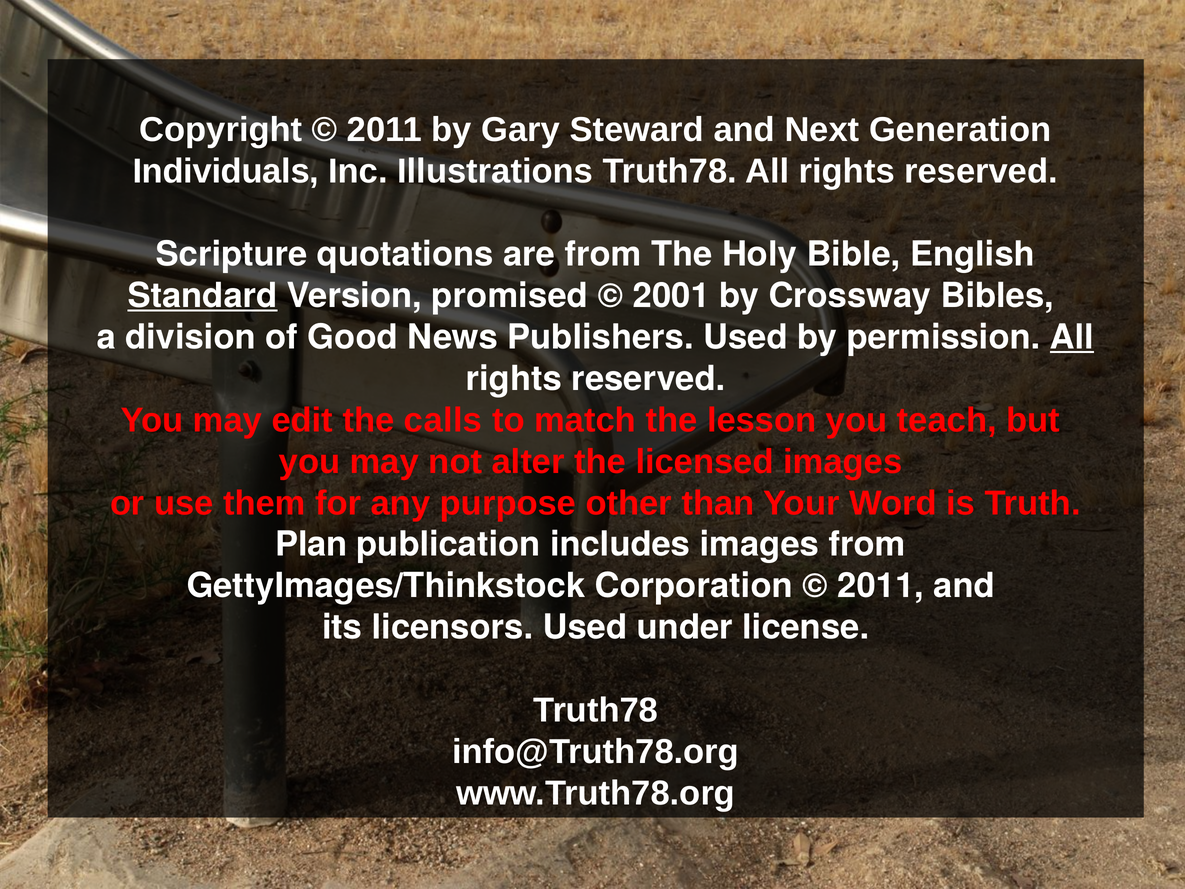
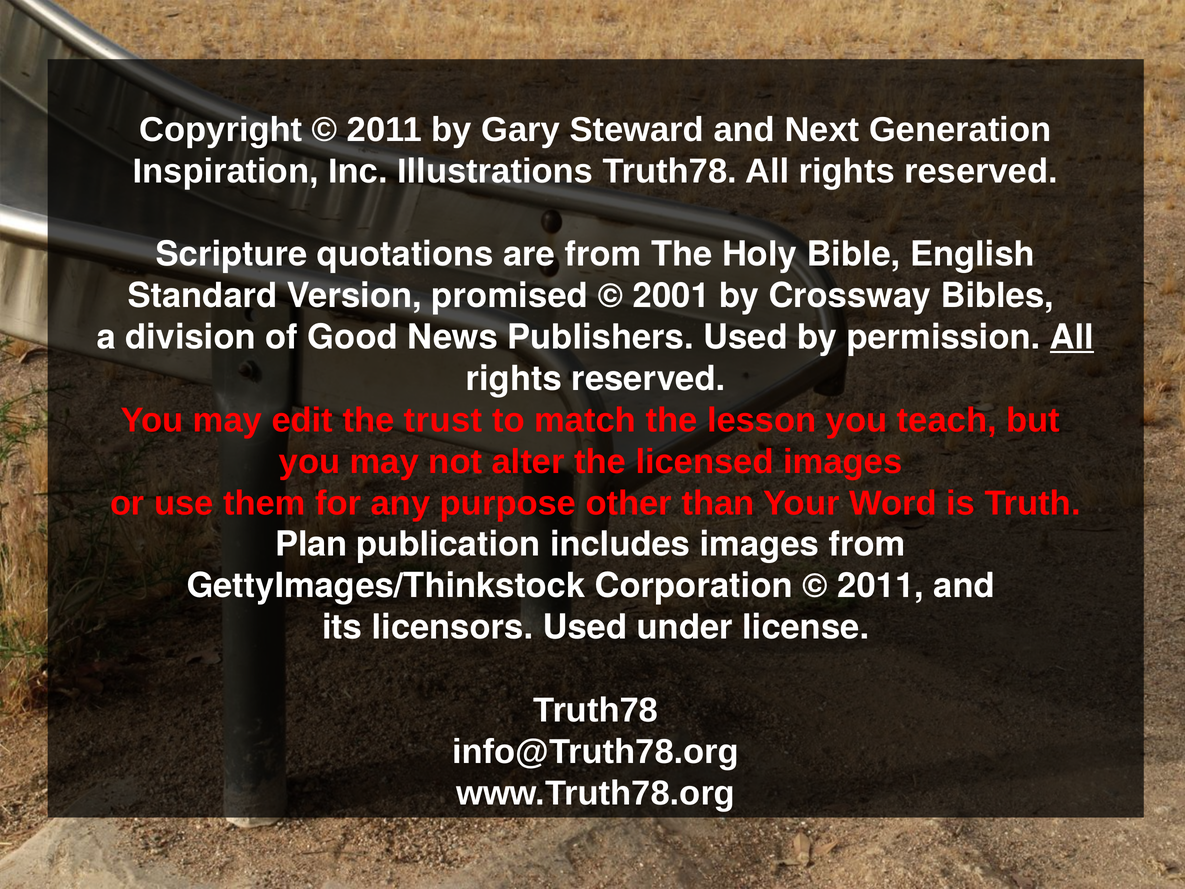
Individuals: Individuals -> Inspiration
Standard underline: present -> none
calls: calls -> trust
